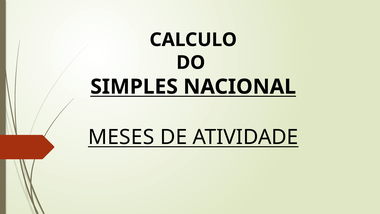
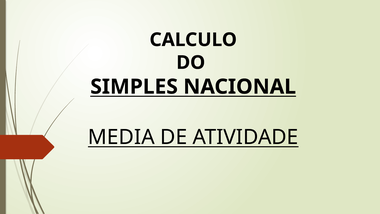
MESES: MESES -> MEDIA
